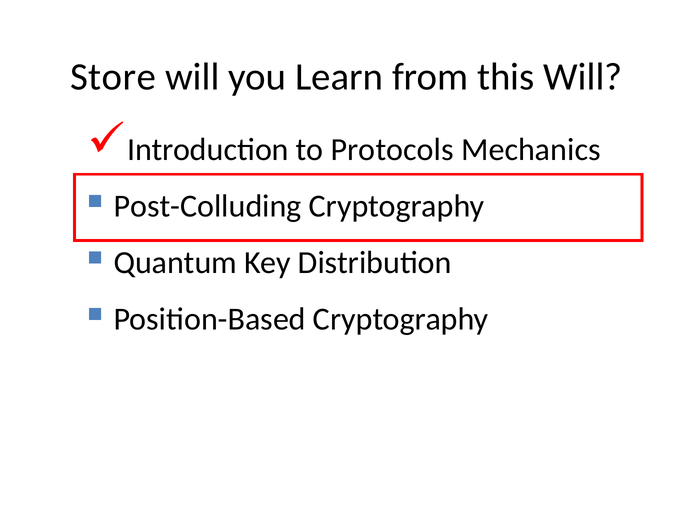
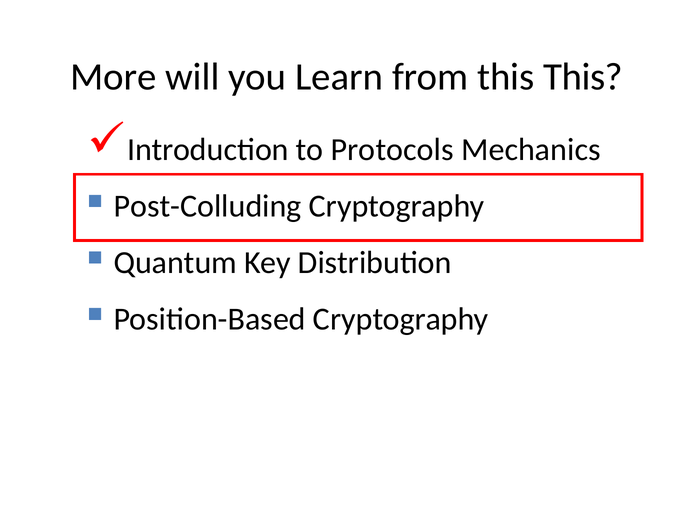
Store: Store -> More
this Will: Will -> This
